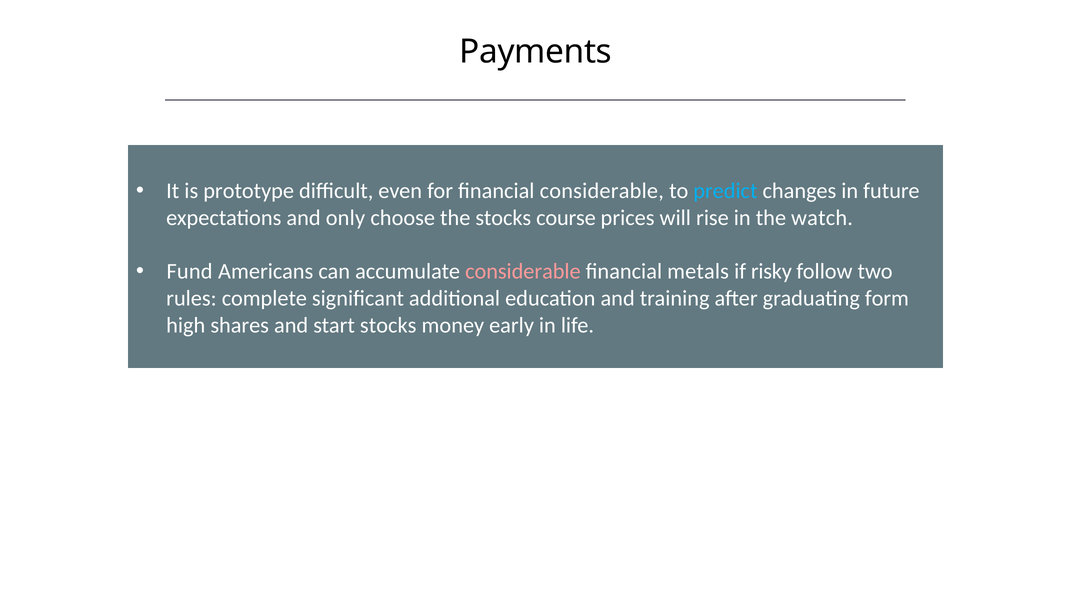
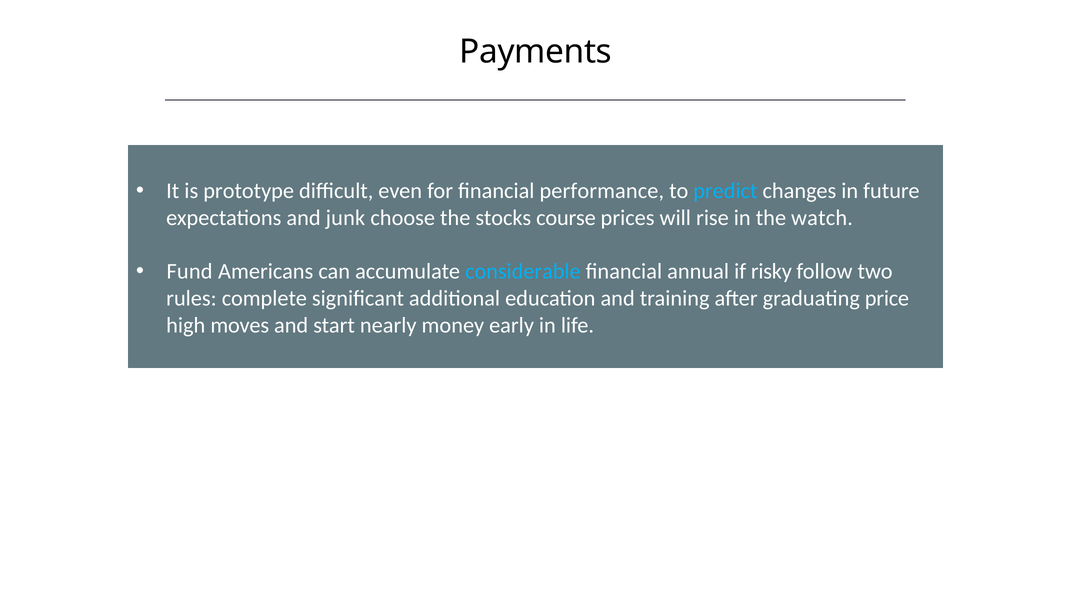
financial considerable: considerable -> performance
only: only -> junk
considerable at (523, 271) colour: pink -> light blue
metals: metals -> annual
form: form -> price
shares: shares -> moves
start stocks: stocks -> nearly
